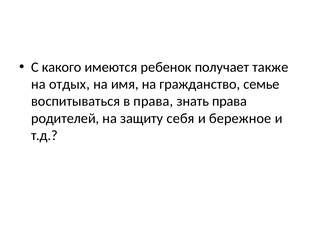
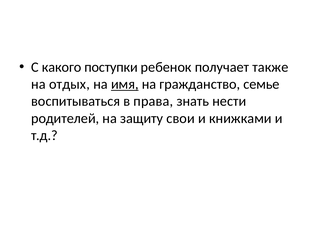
имеются: имеются -> поступки
имя underline: none -> present
знать права: права -> нести
себя: себя -> свои
бережное: бережное -> книжками
